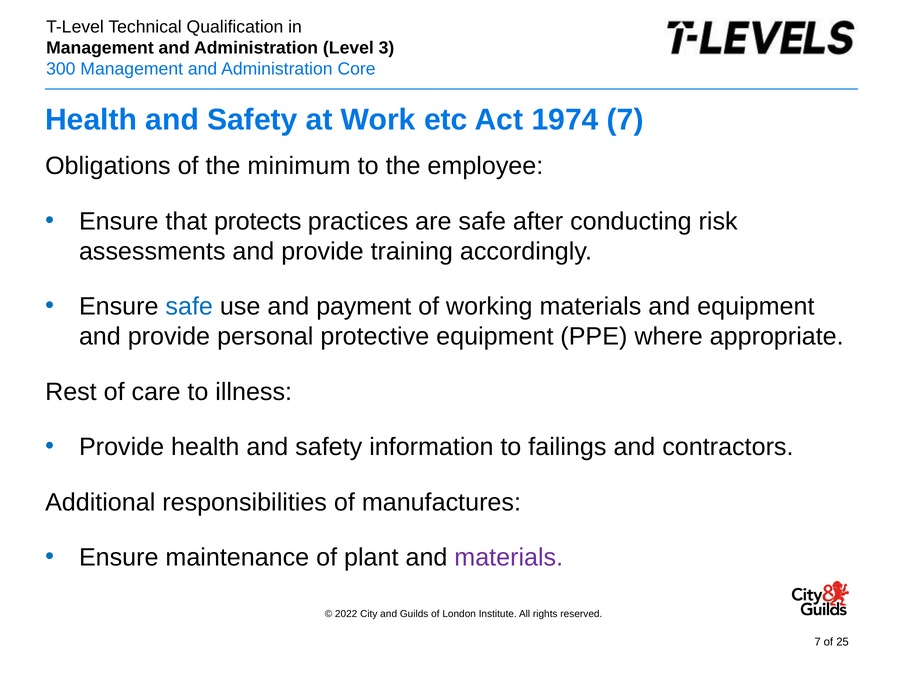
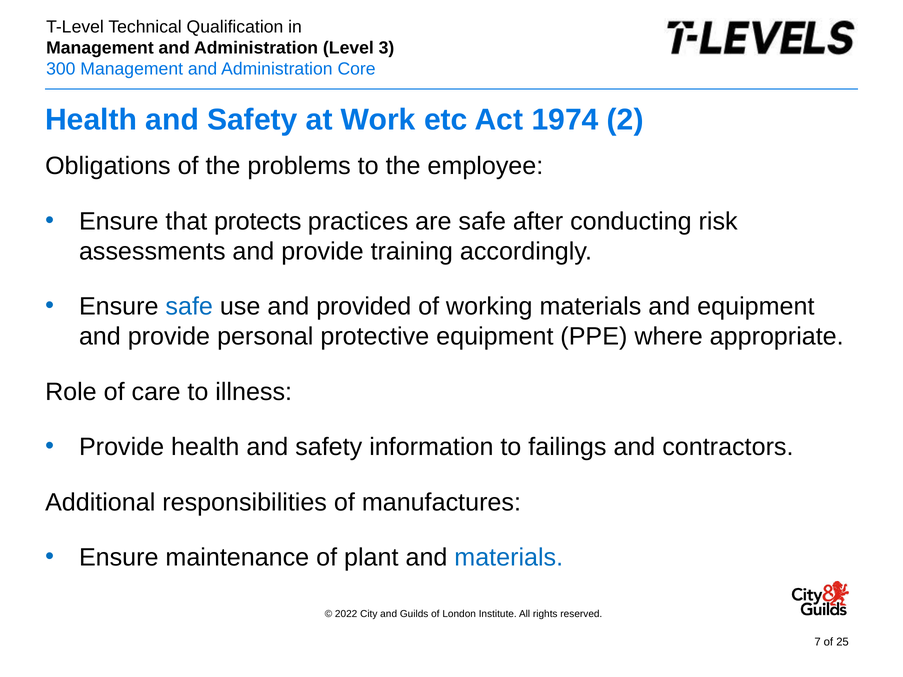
1974 7: 7 -> 2
minimum: minimum -> problems
payment: payment -> provided
Rest: Rest -> Role
materials at (509, 558) colour: purple -> blue
